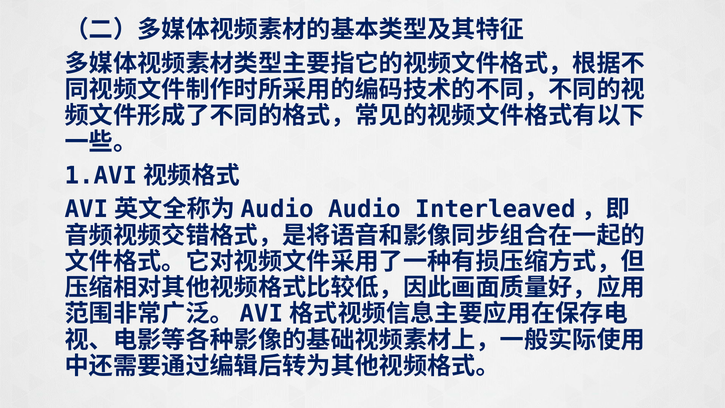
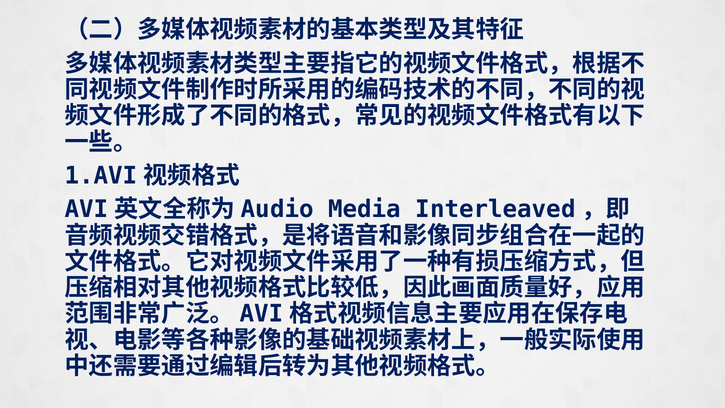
Audio: Audio -> Media
